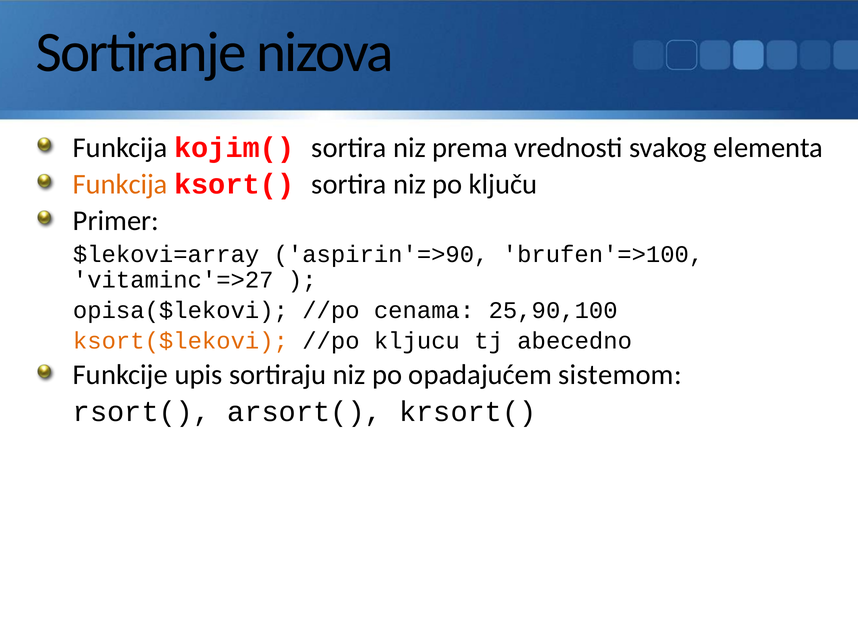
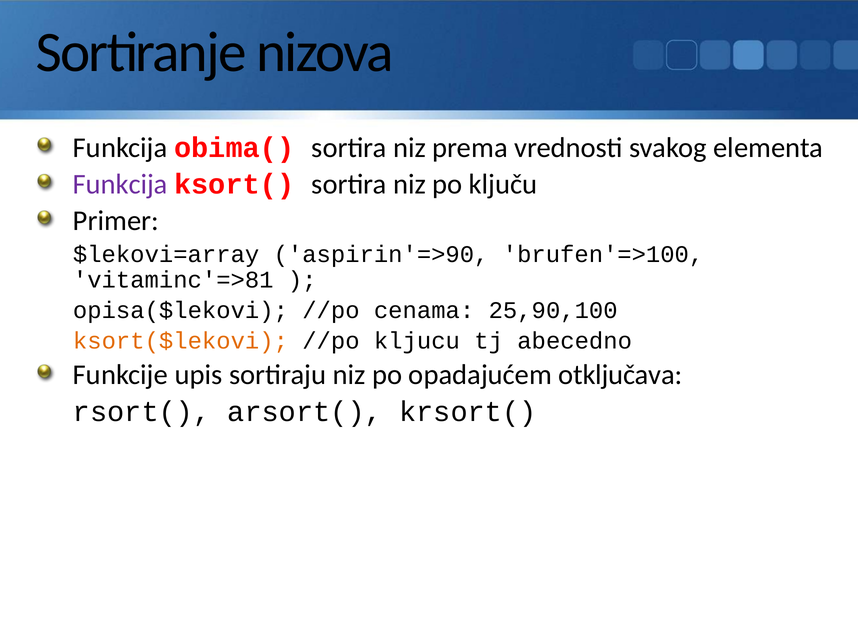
kojim(: kojim( -> obima(
Funkcija at (120, 184) colour: orange -> purple
vitaminc'=>27: vitaminc'=>27 -> vitaminc'=>81
sistemom: sistemom -> otključava
